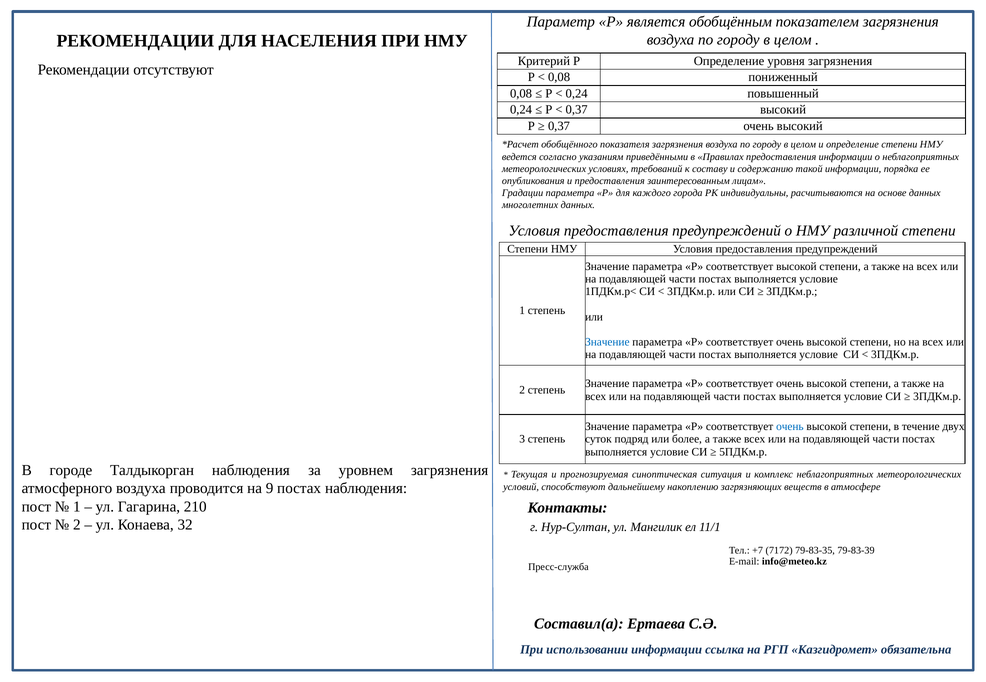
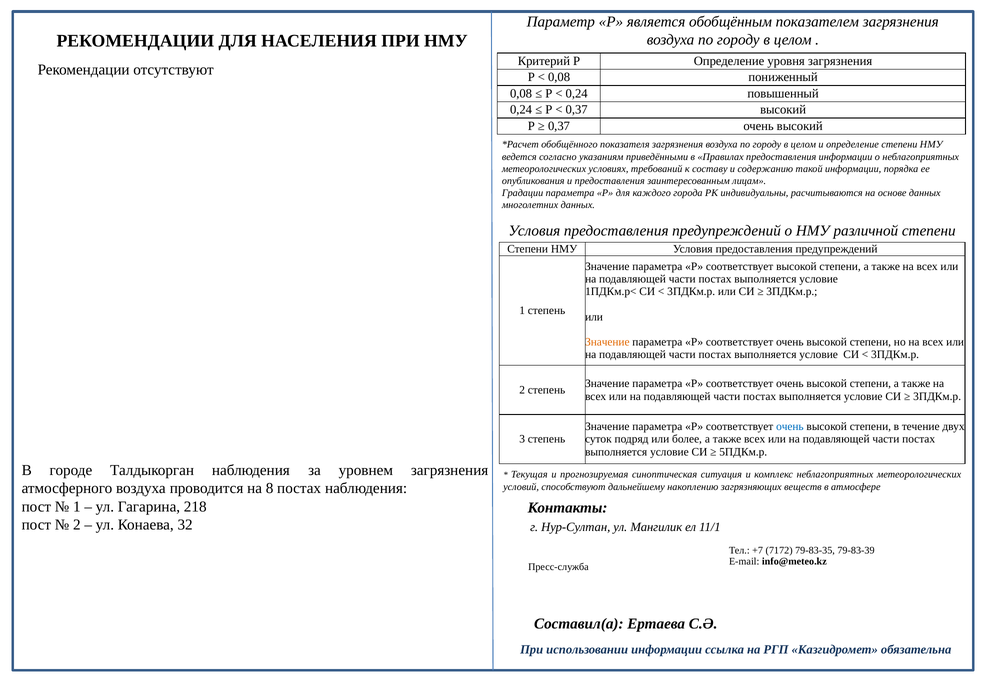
Значение at (607, 342) colour: blue -> orange
9: 9 -> 8
210: 210 -> 218
